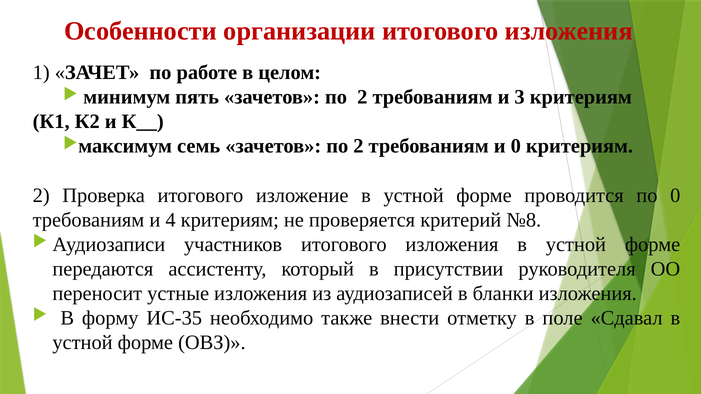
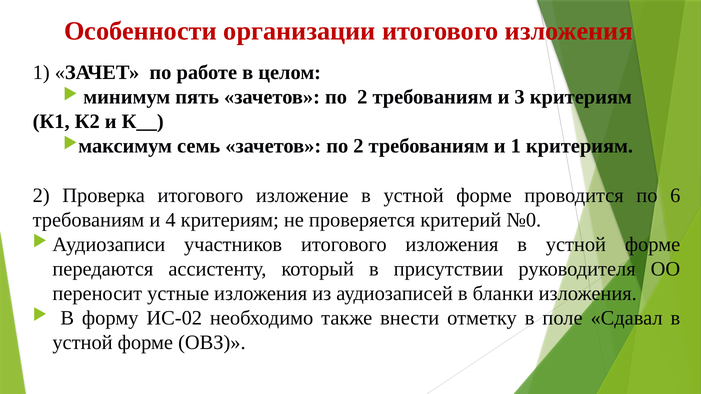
и 0: 0 -> 1
по 0: 0 -> 6
№8: №8 -> №0
ИС-35: ИС-35 -> ИС-02
